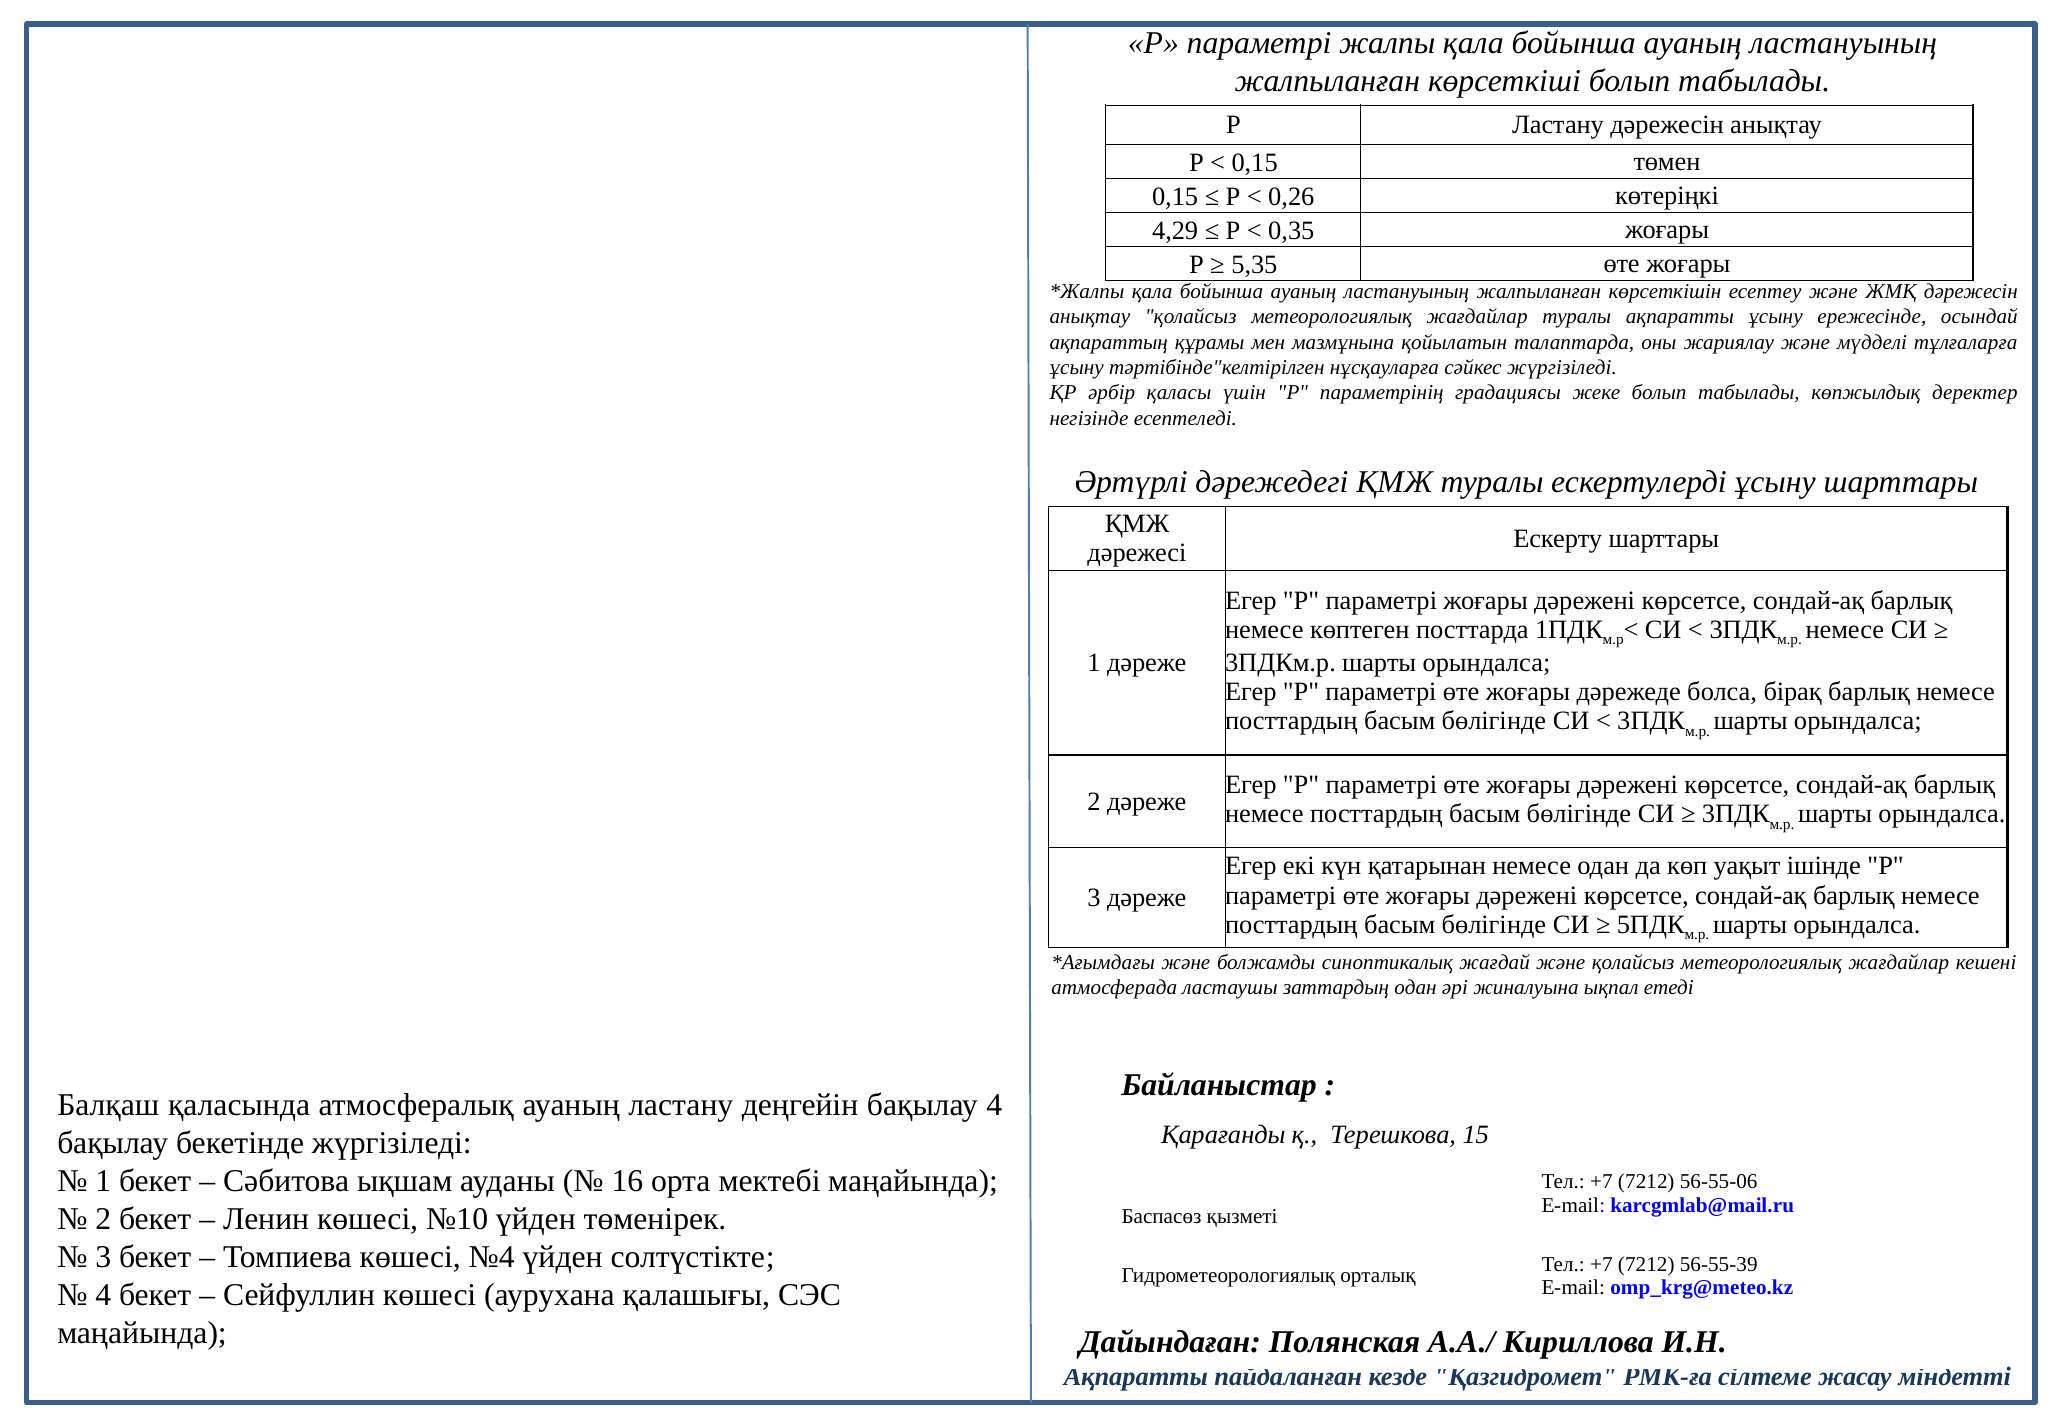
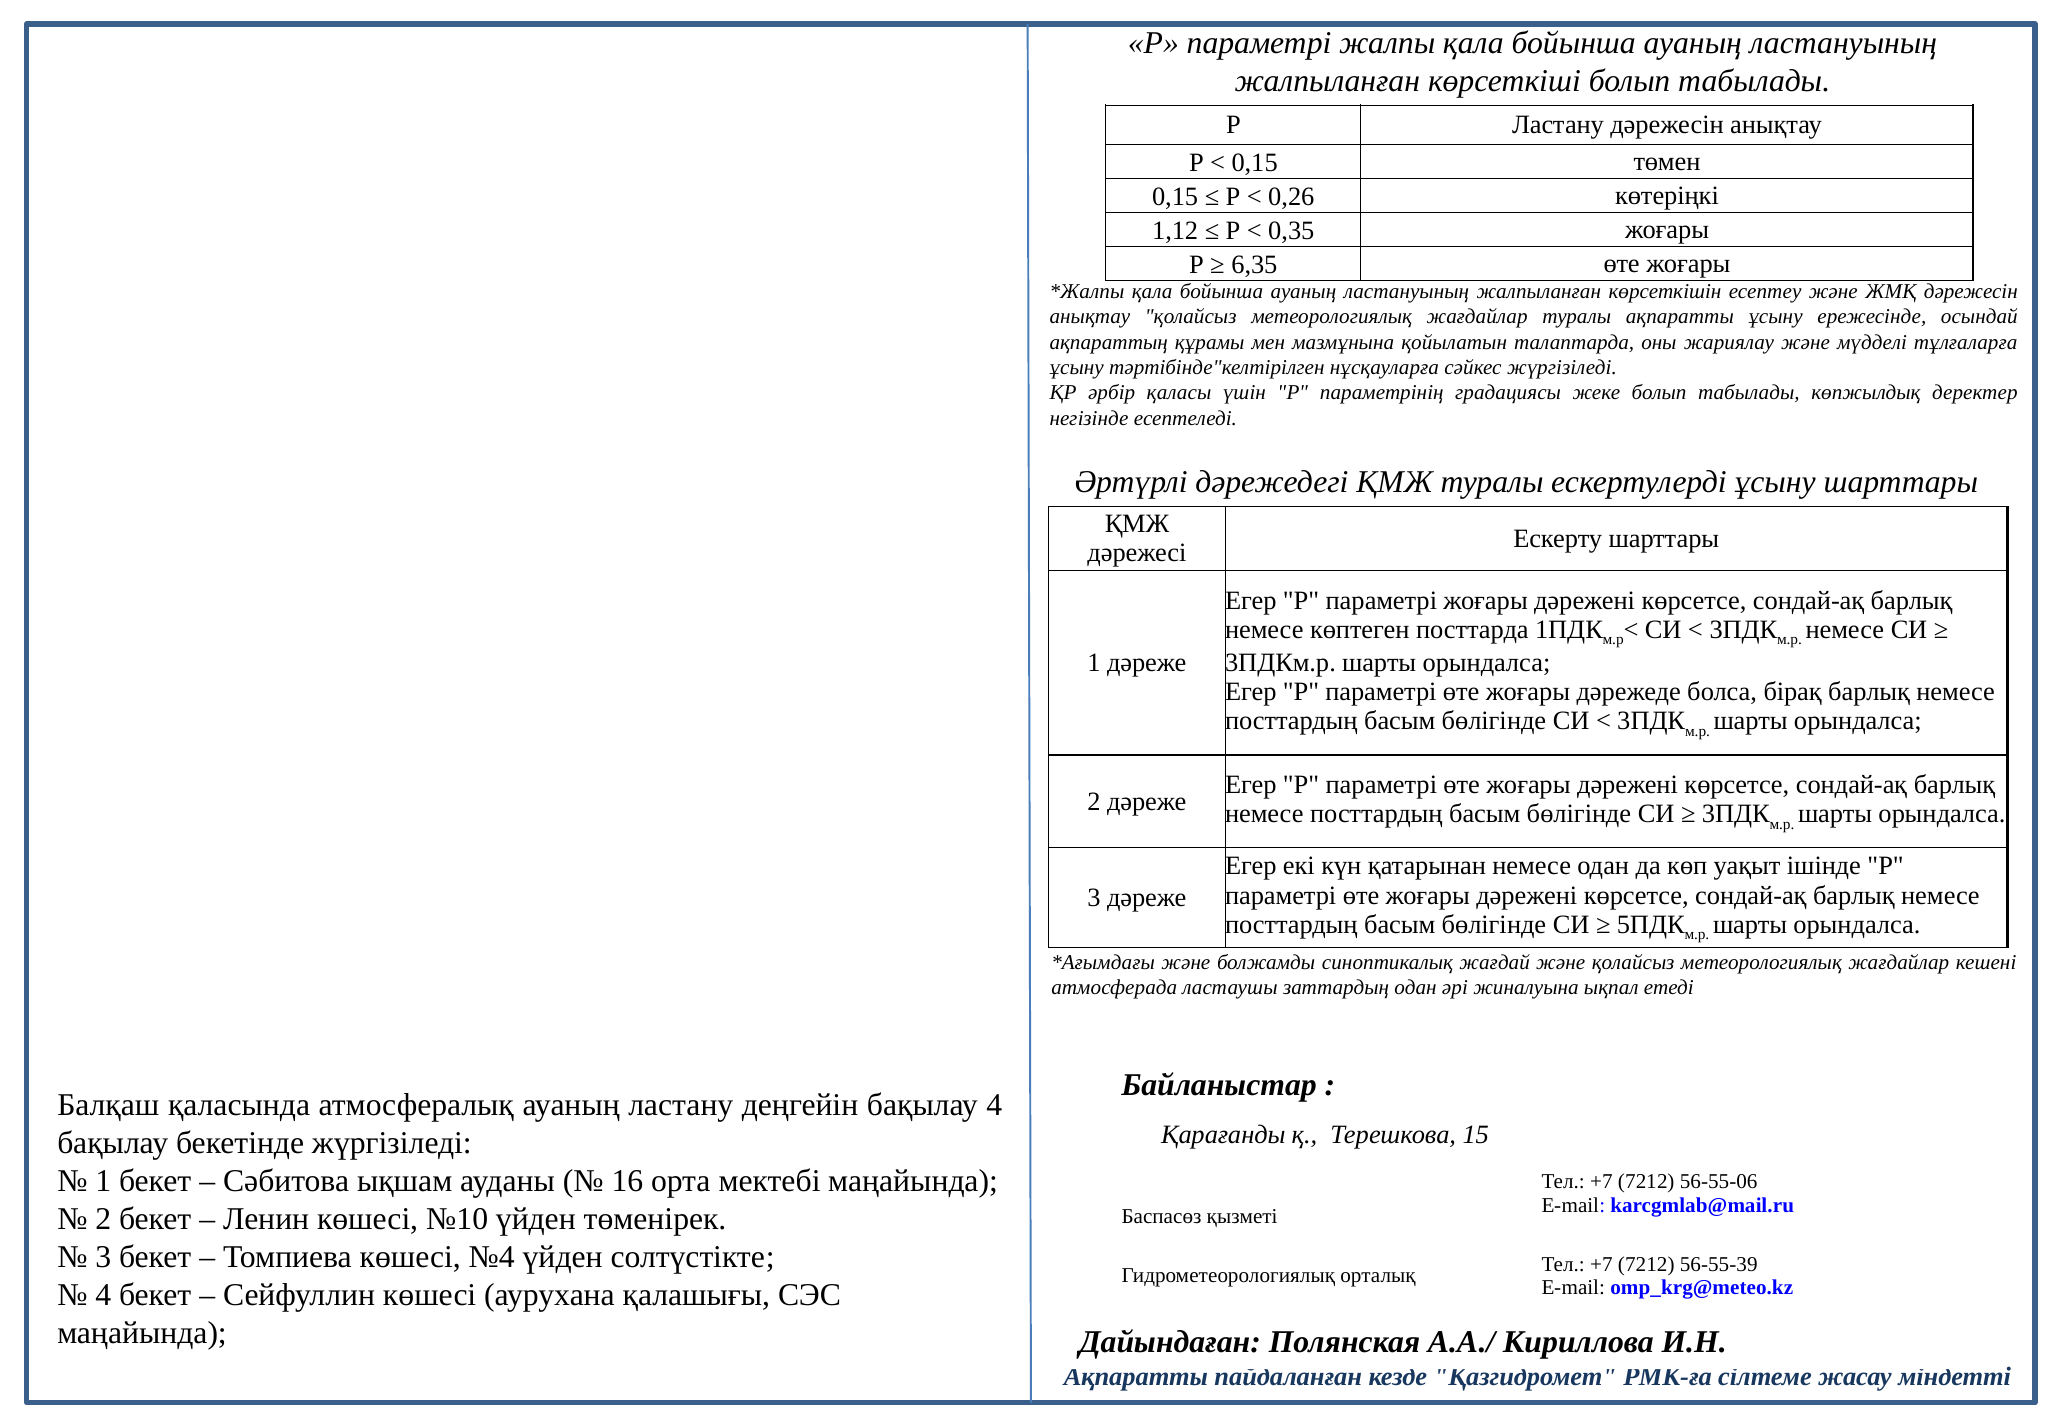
4,29: 4,29 -> 1,12
5,35: 5,35 -> 6,35
